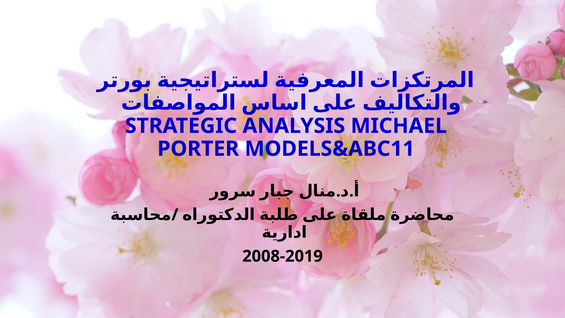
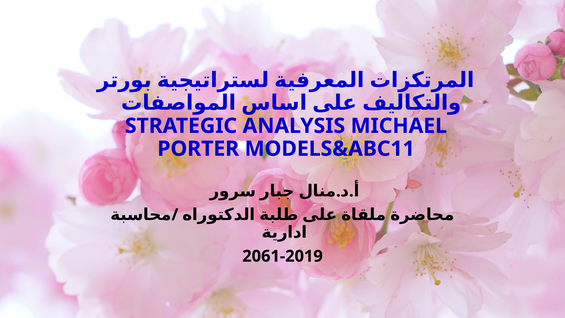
2008-2019: 2008-2019 -> 2061-2019
